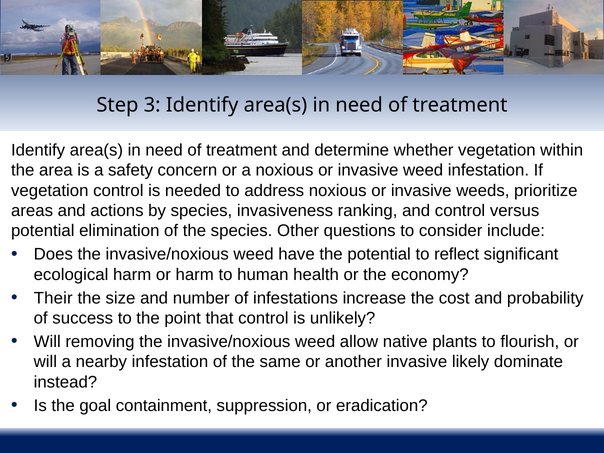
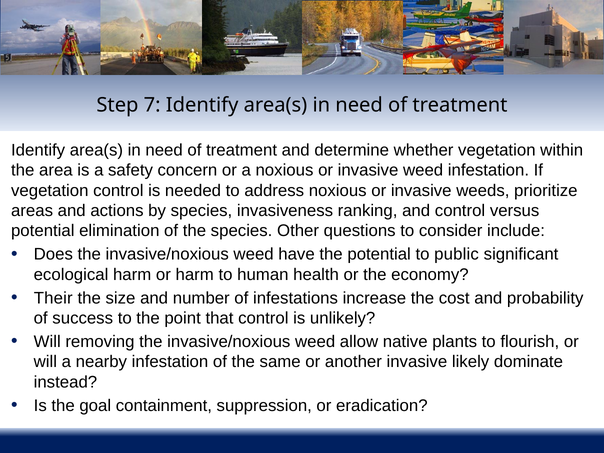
3: 3 -> 7
reflect: reflect -> public
